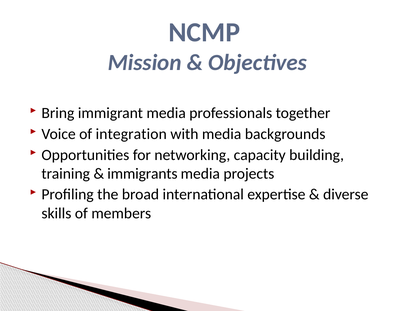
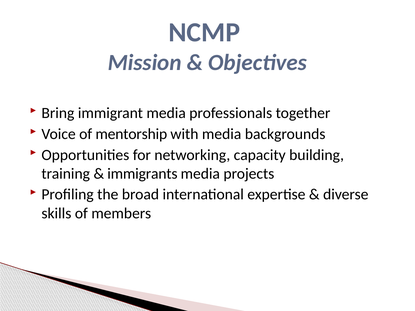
integration: integration -> mentorship
